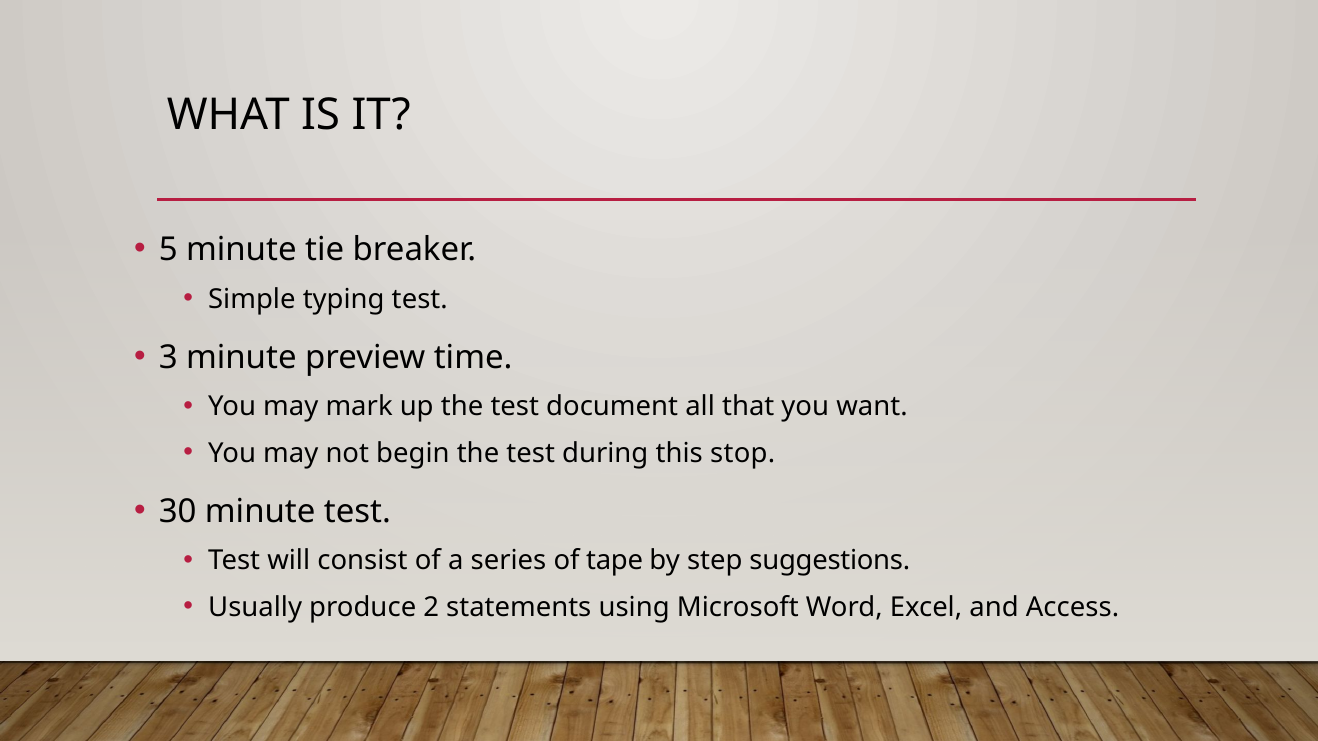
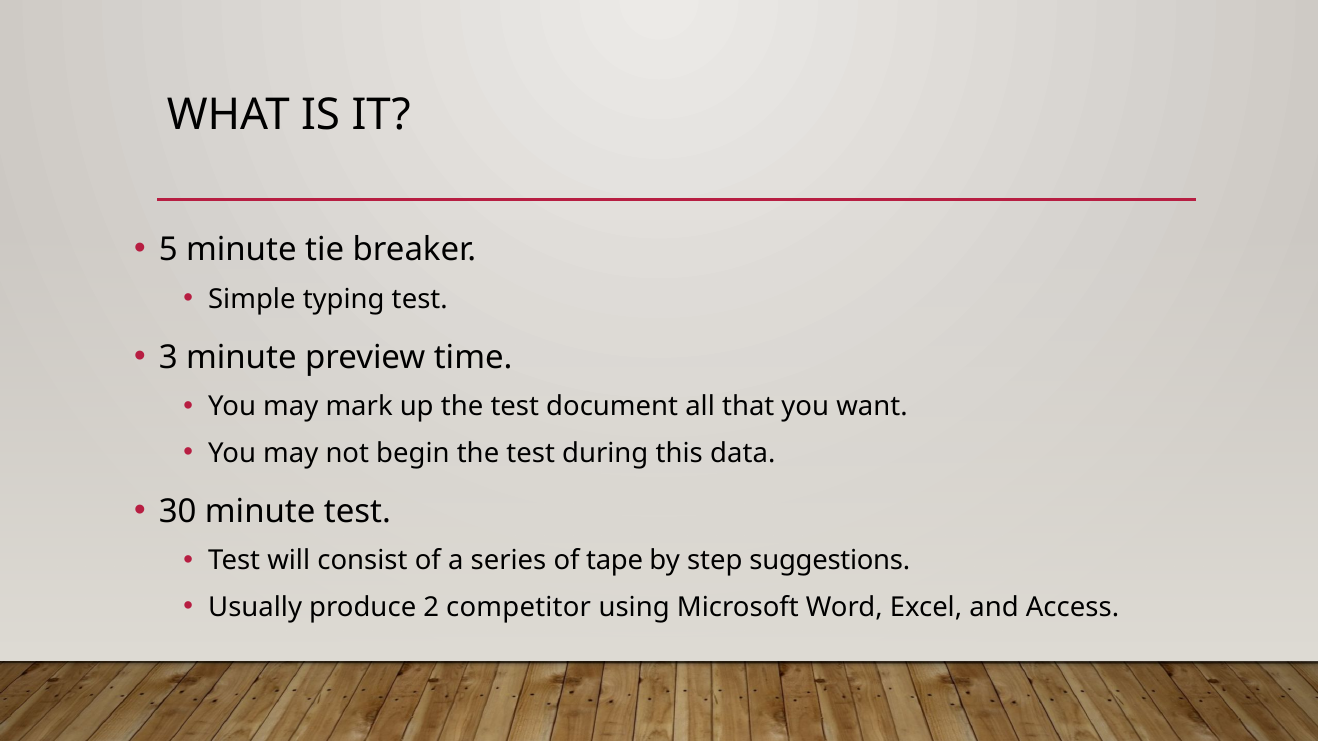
stop: stop -> data
statements: statements -> competitor
